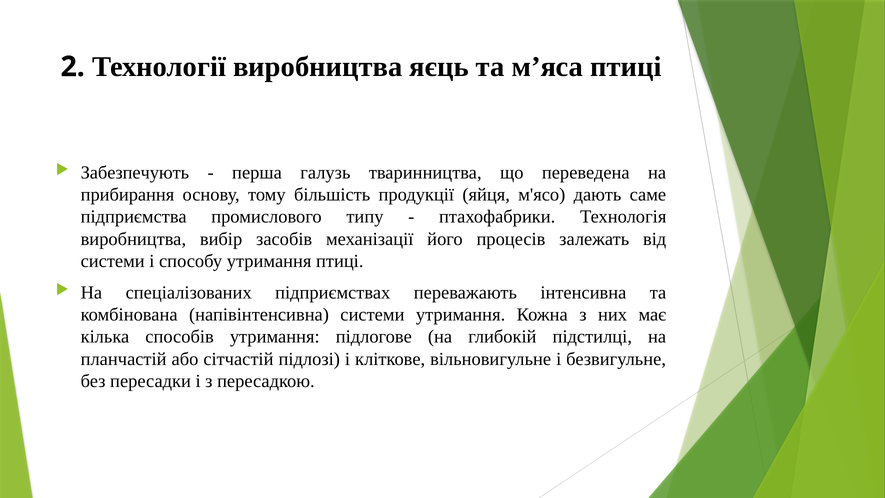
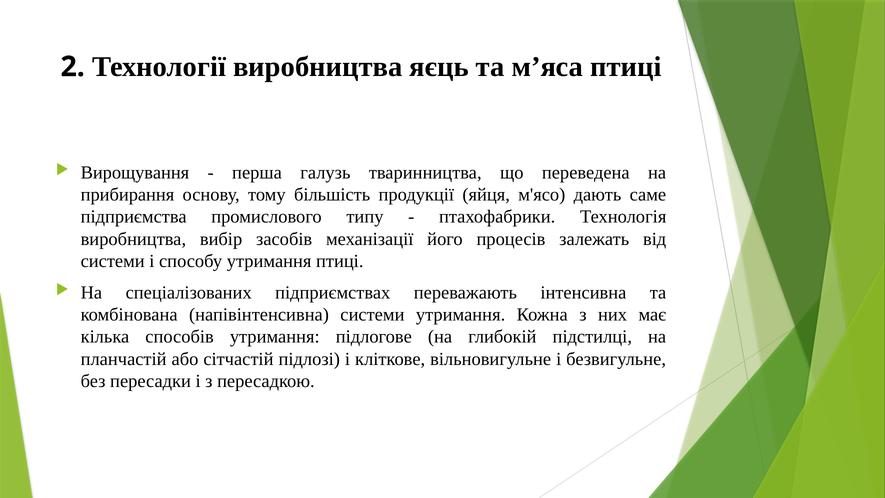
Забезпечують: Забезпечують -> Вирощування
